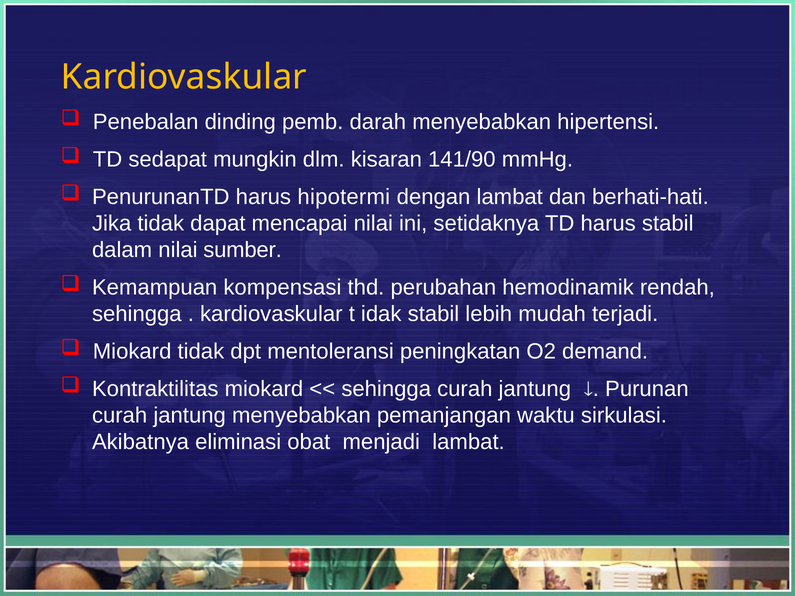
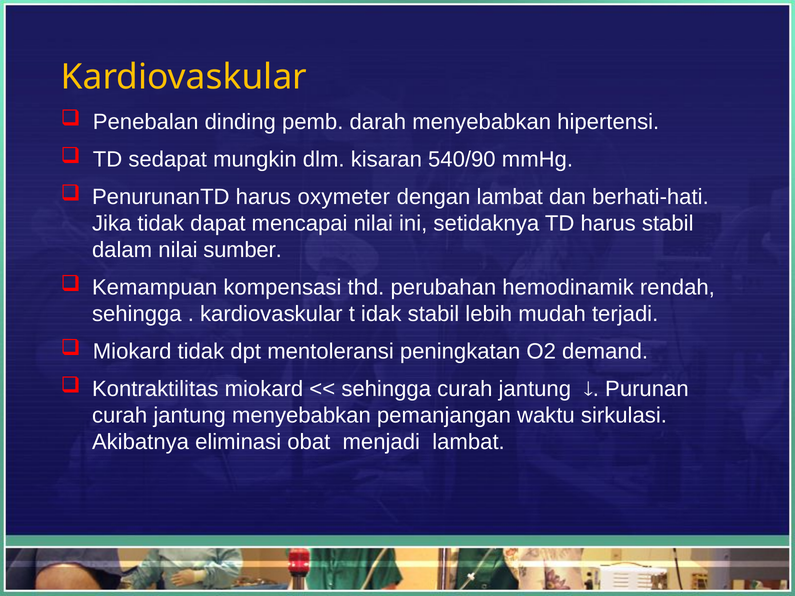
141/90: 141/90 -> 540/90
hipotermi: hipotermi -> oxymeter
